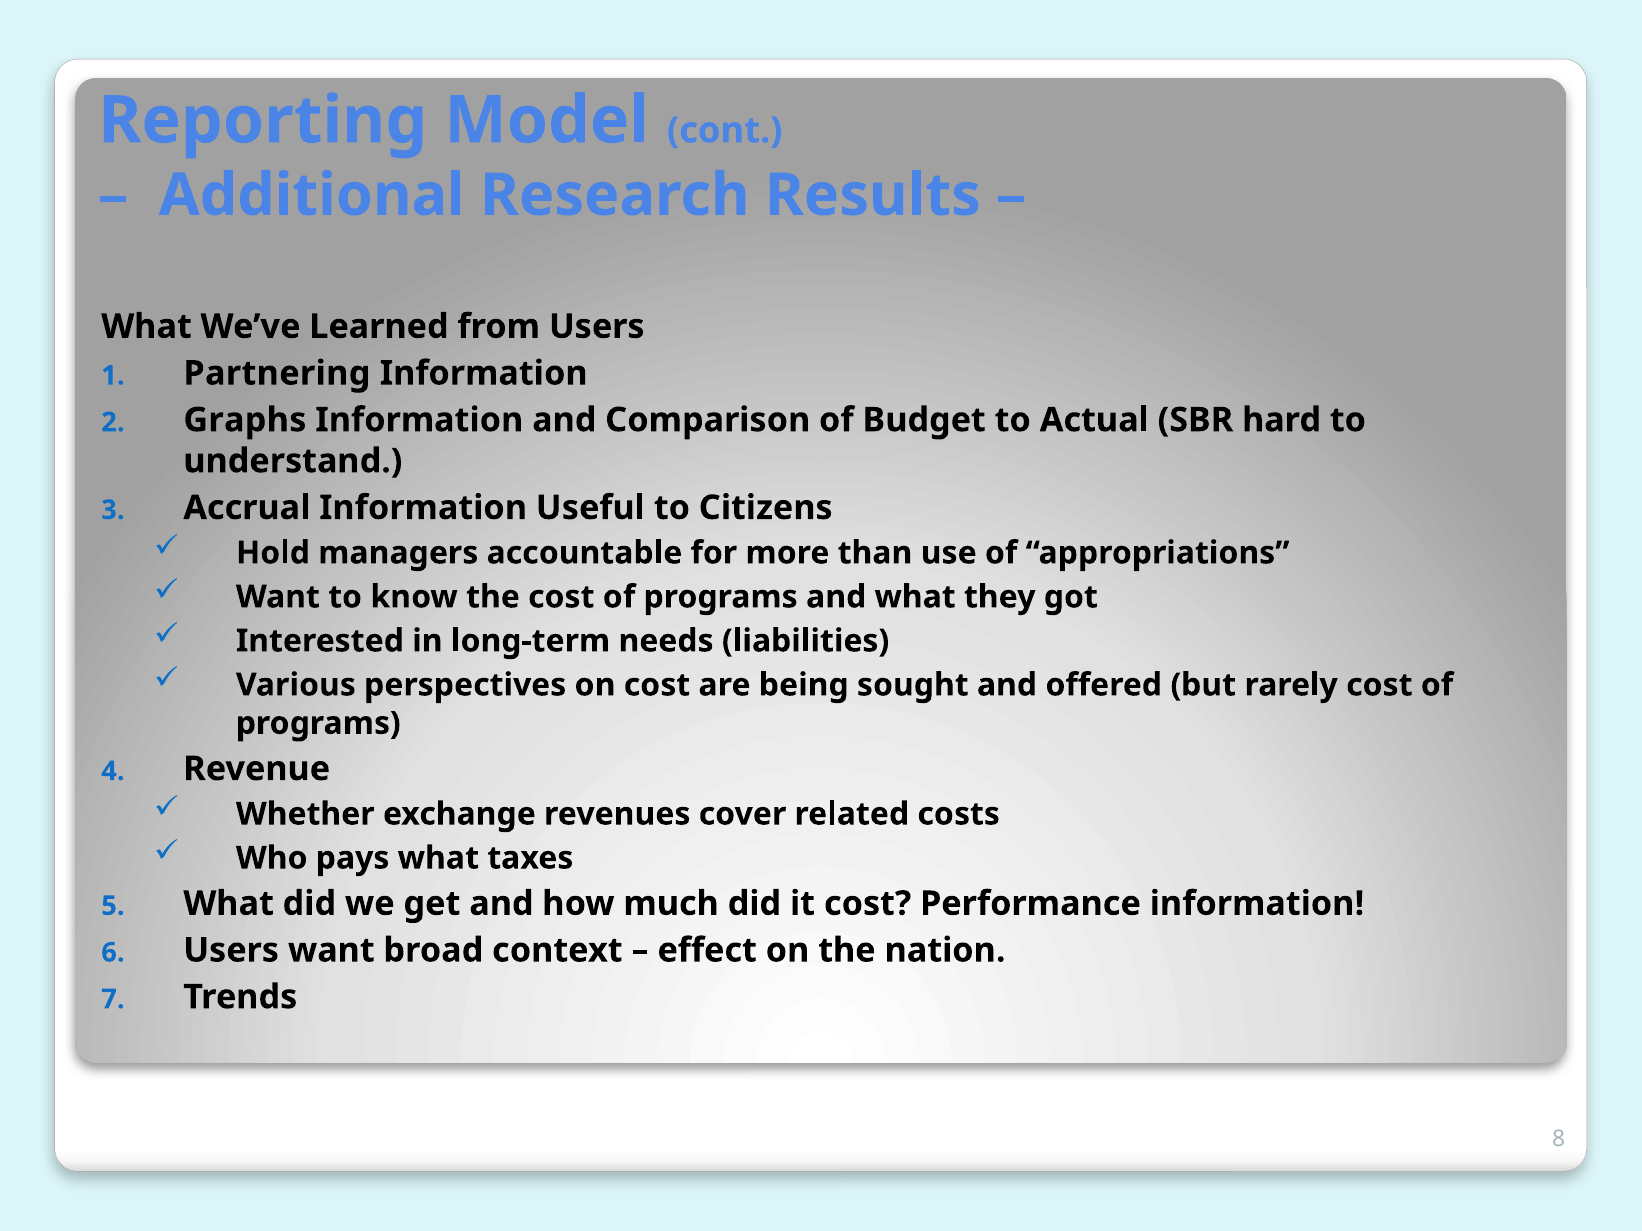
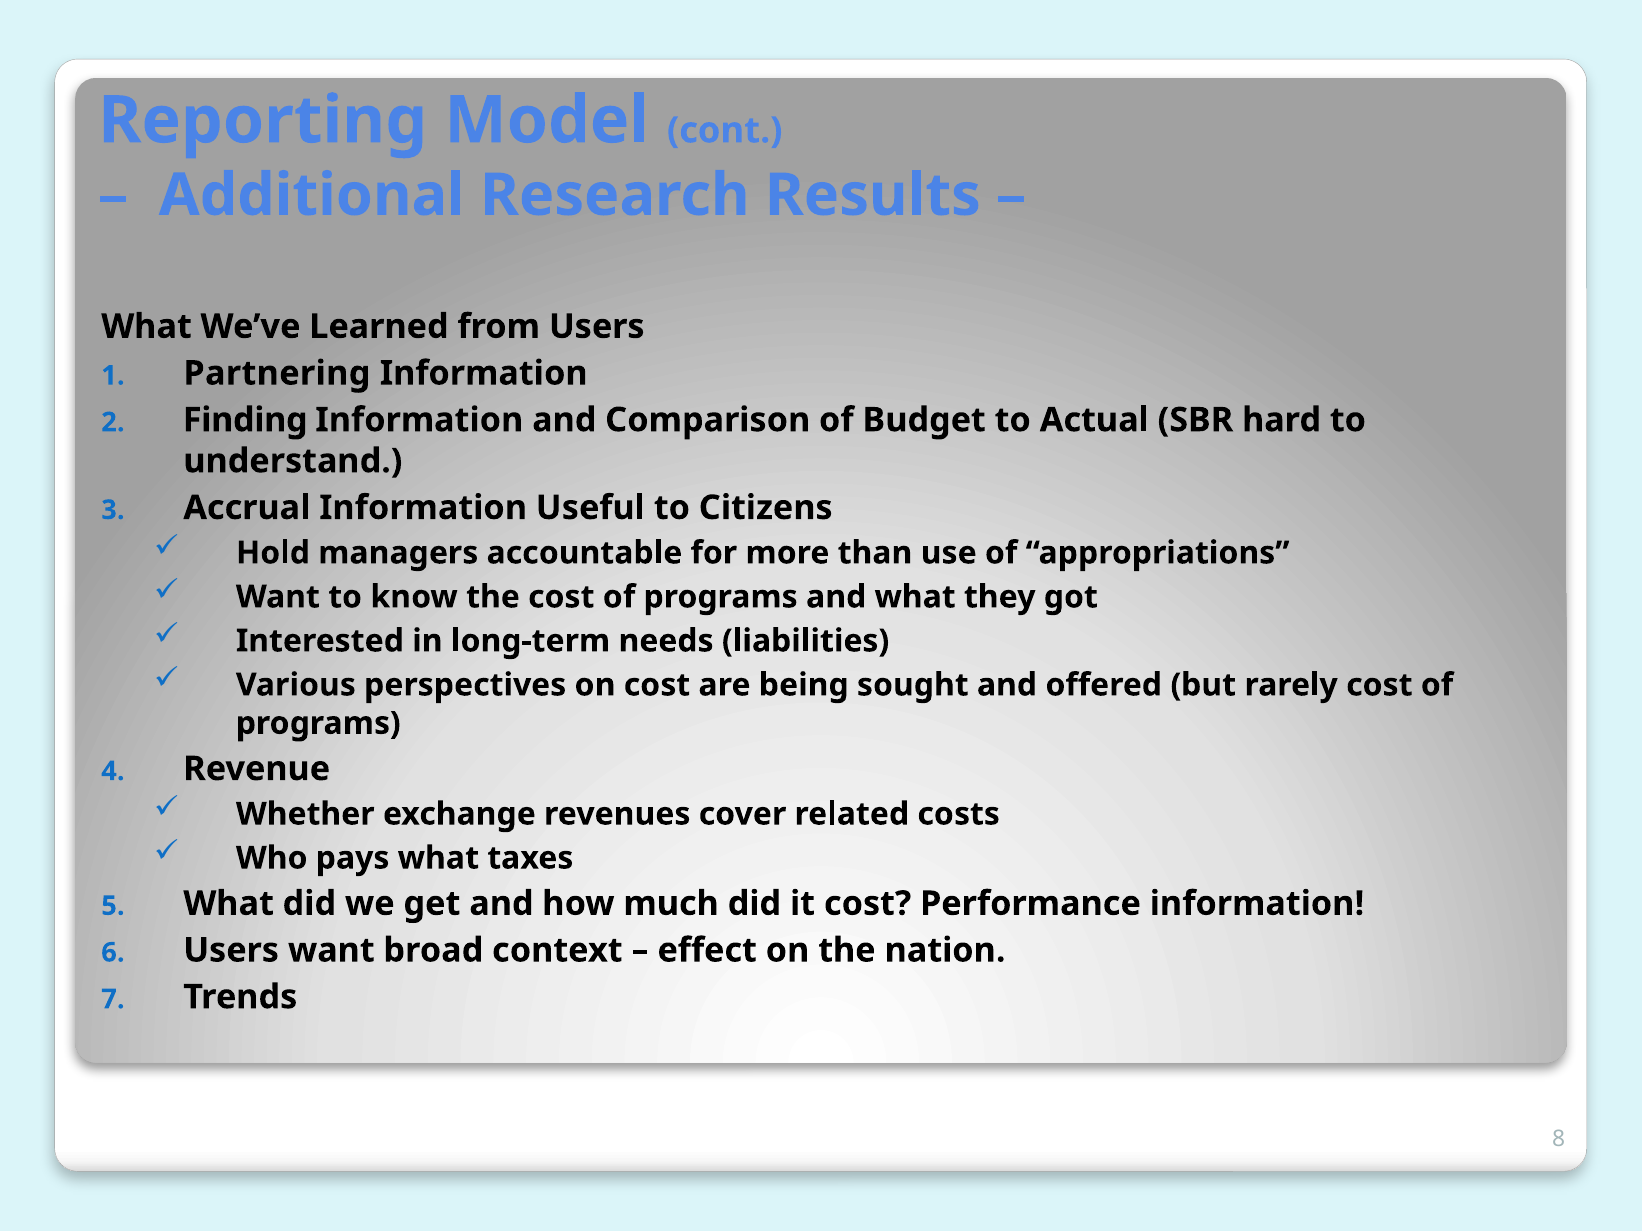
Graphs: Graphs -> Finding
